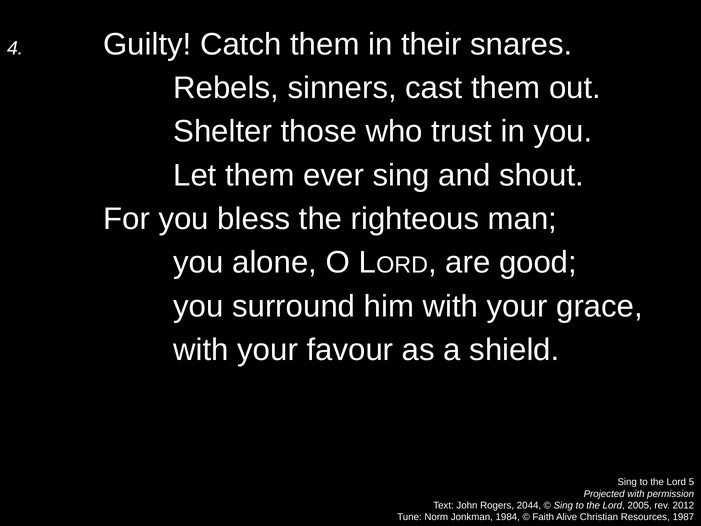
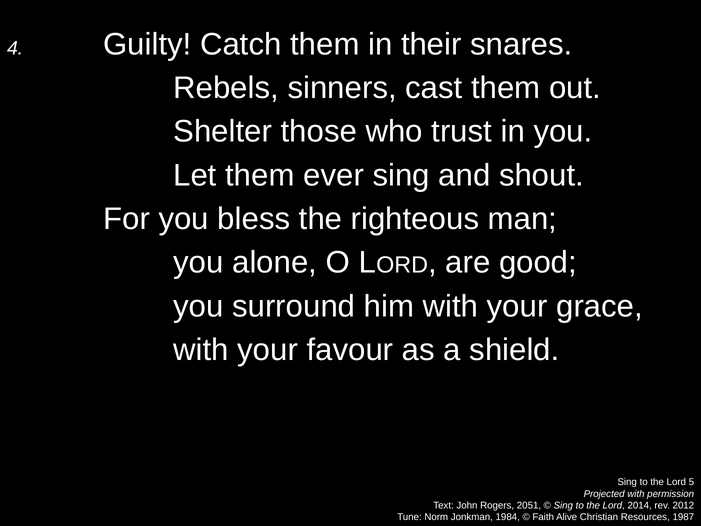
2044: 2044 -> 2051
2005: 2005 -> 2014
